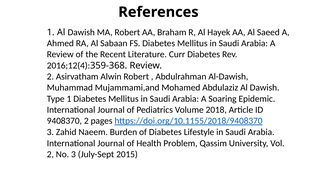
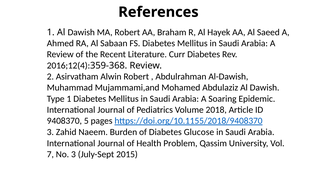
9408370 2: 2 -> 5
Lifestyle: Lifestyle -> Glucose
2 at (50, 155): 2 -> 7
